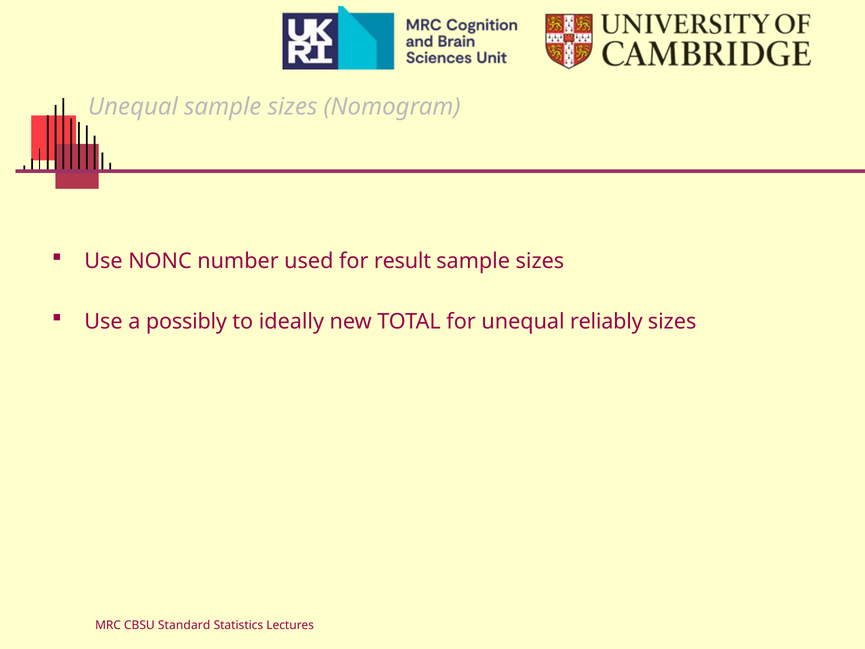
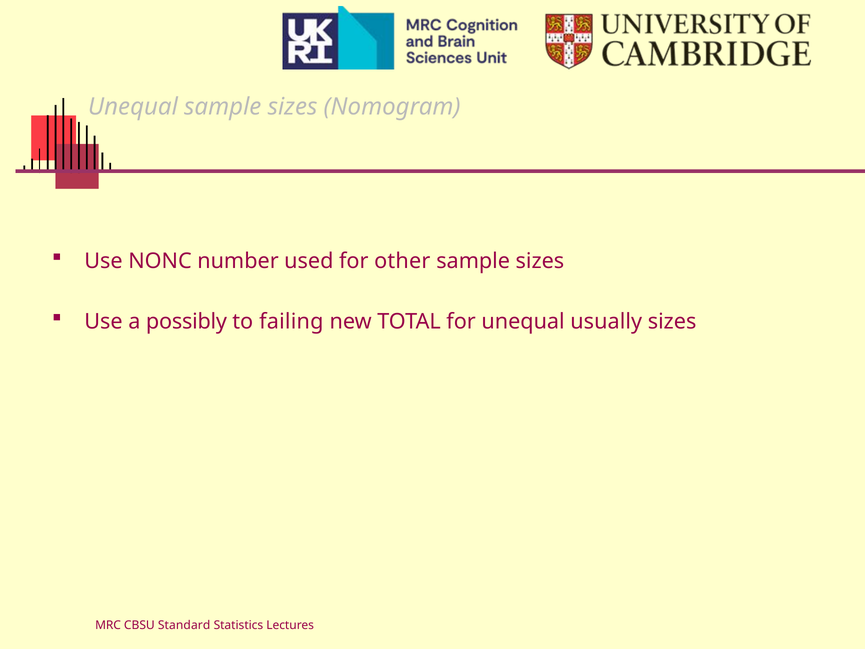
result: result -> other
ideally: ideally -> failing
reliably: reliably -> usually
